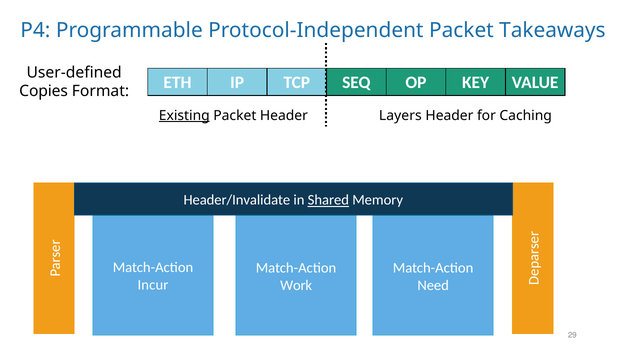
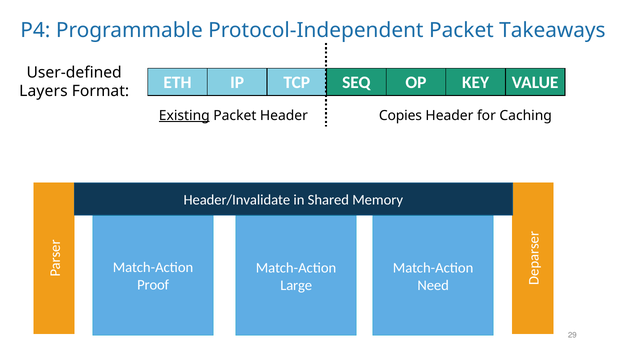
Copies: Copies -> Layers
Layers: Layers -> Copies
Shared underline: present -> none
Incur: Incur -> Proof
Work: Work -> Large
